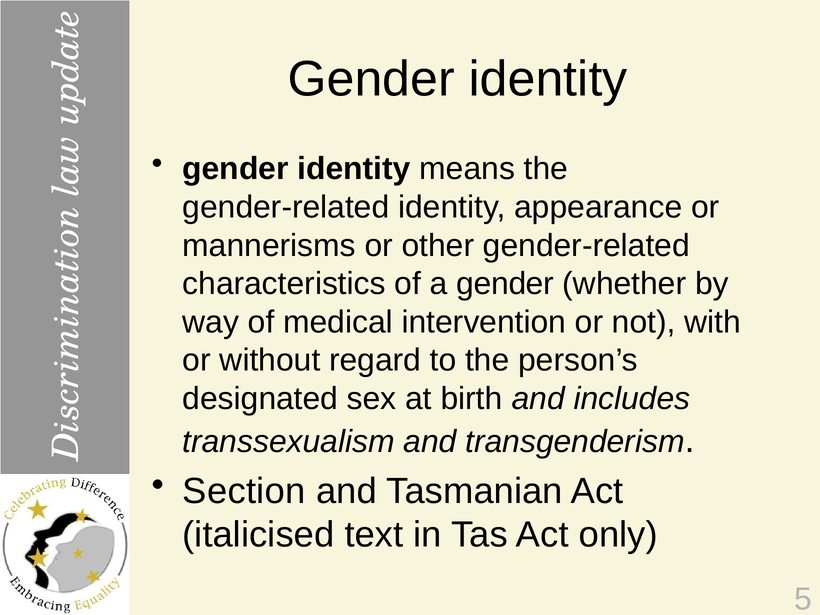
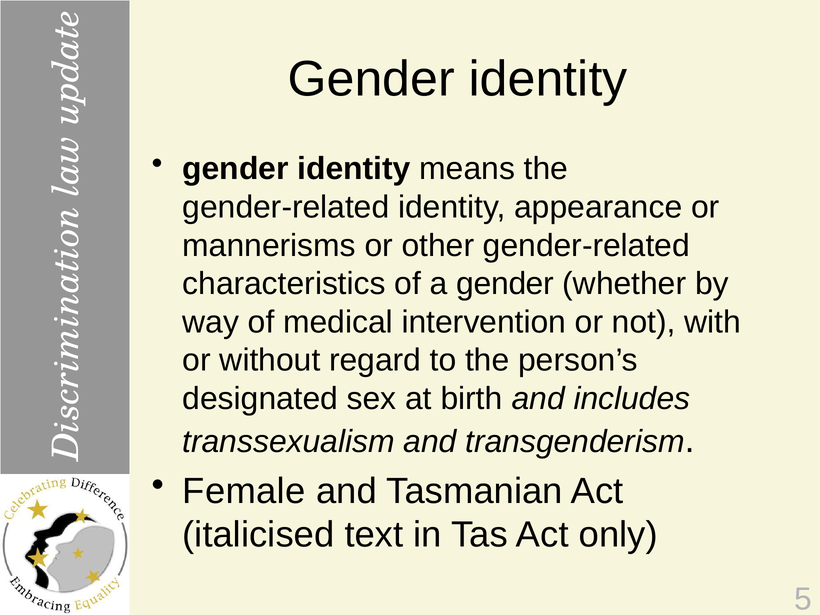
Section: Section -> Female
